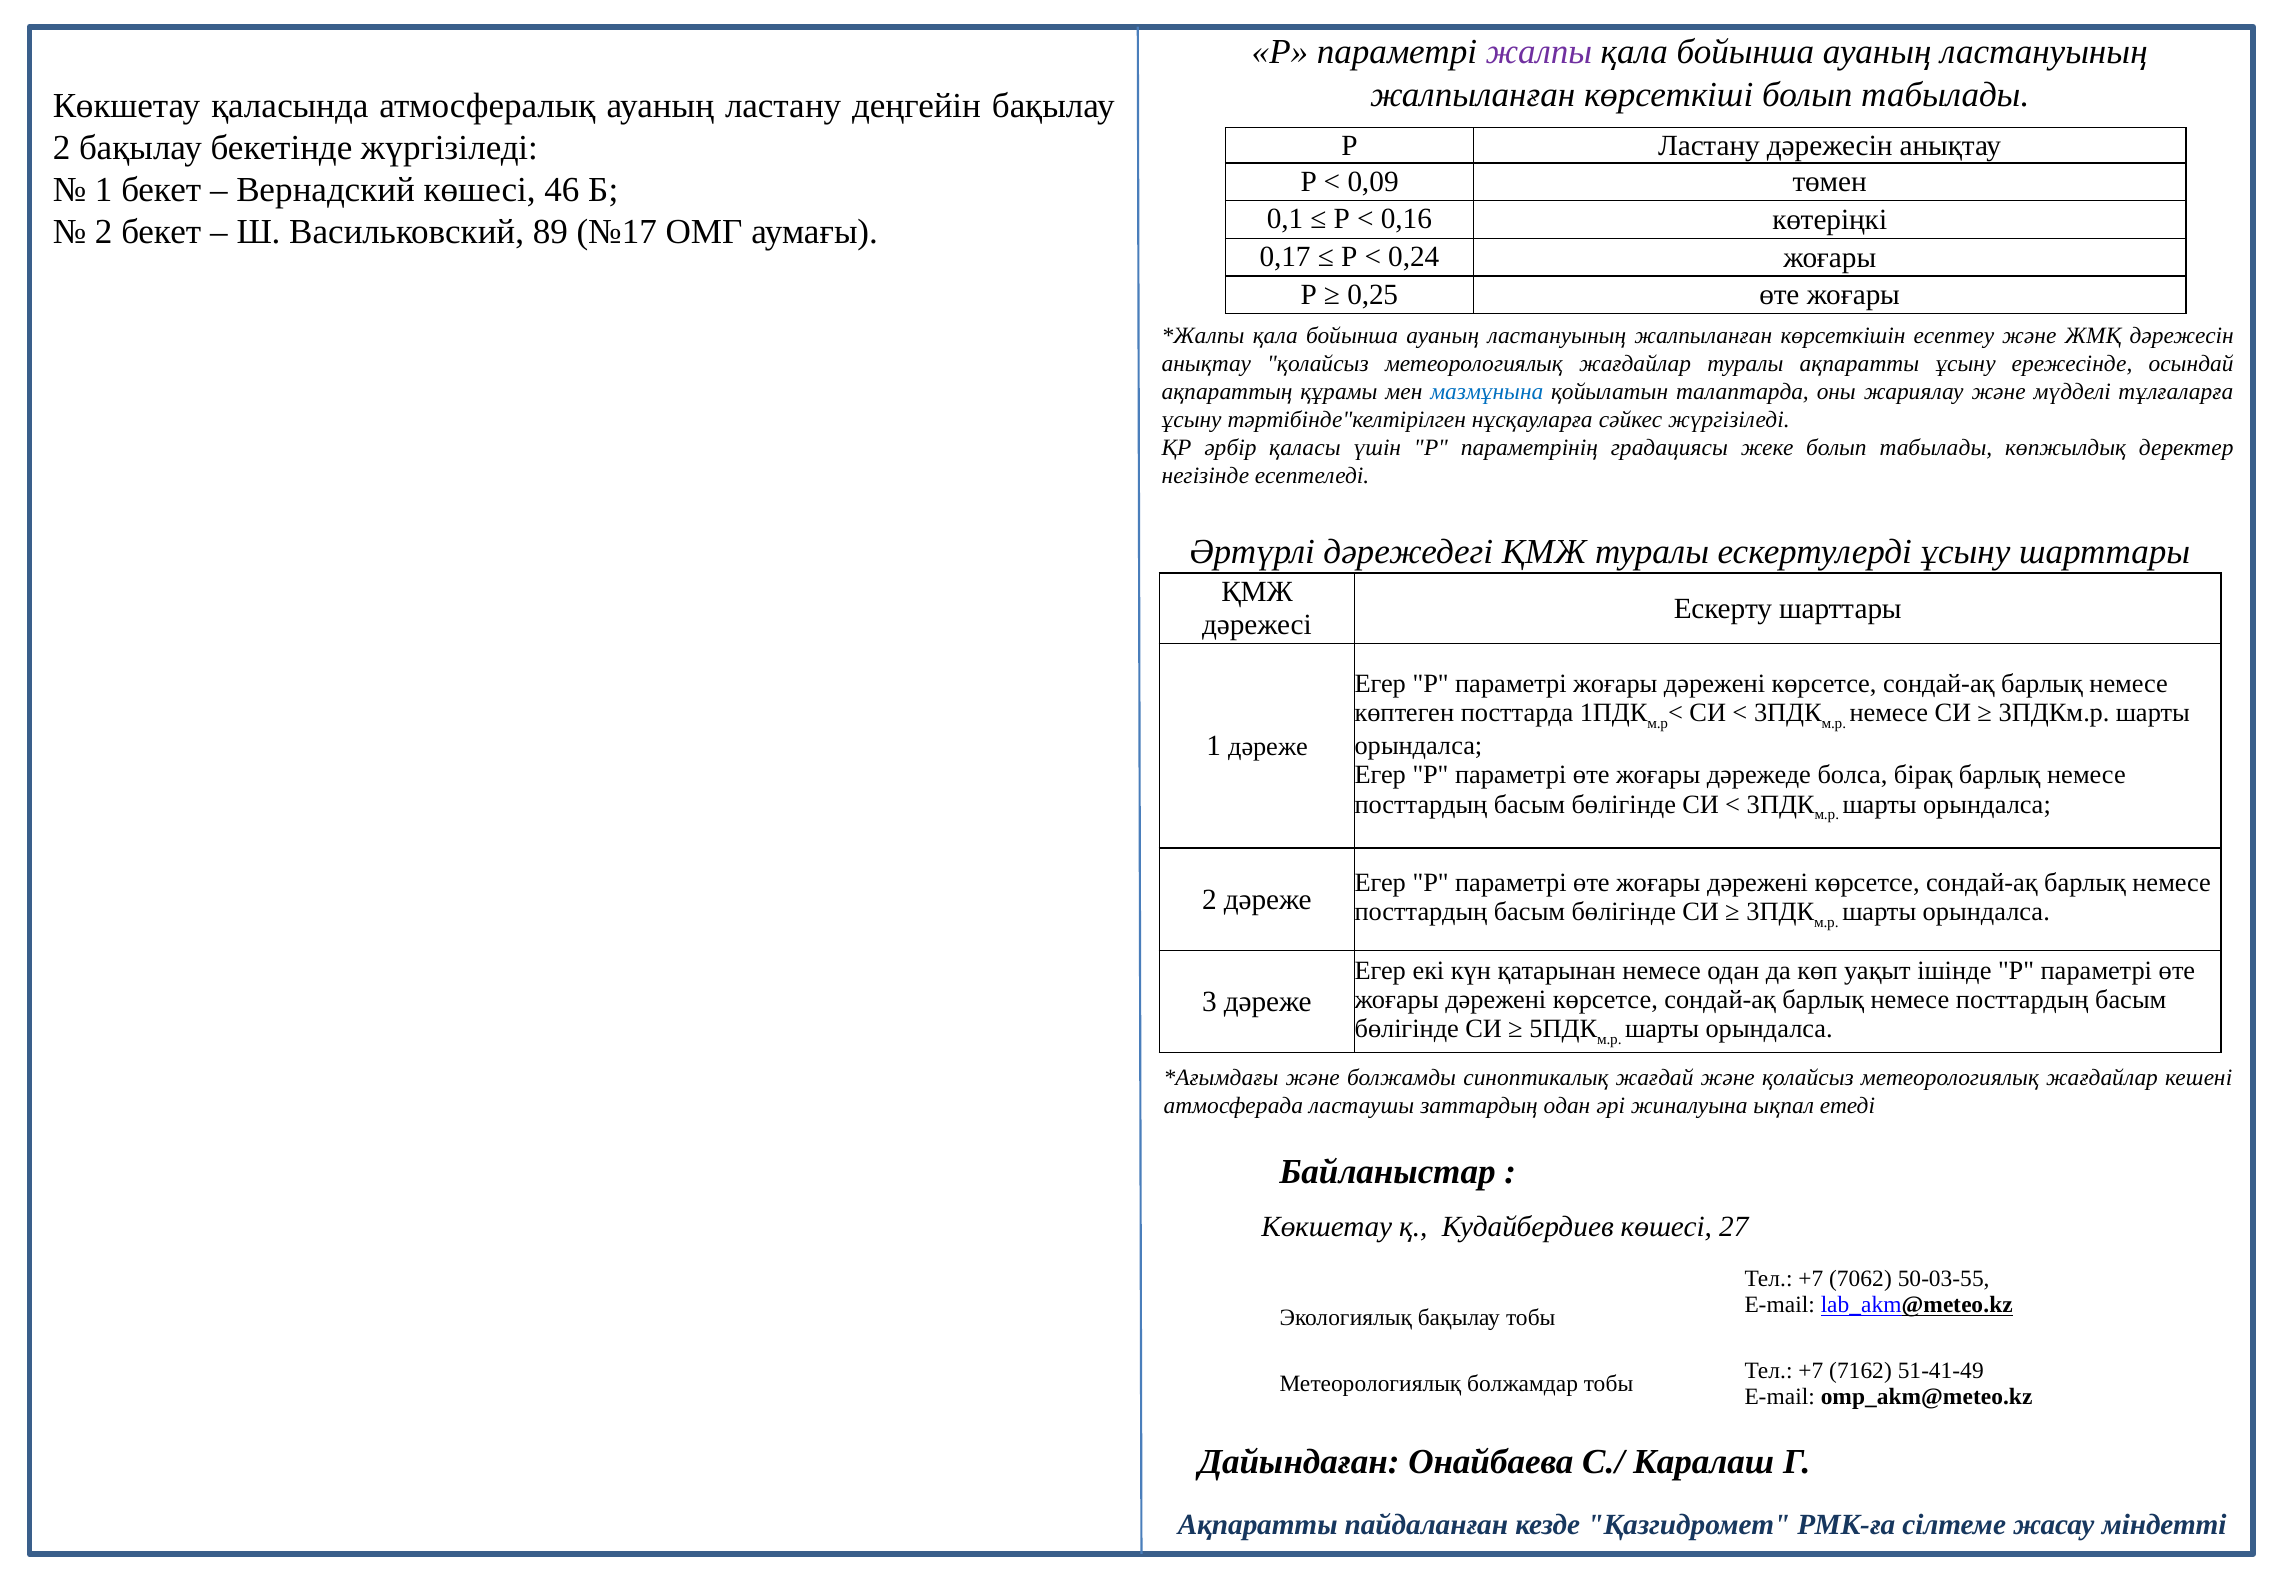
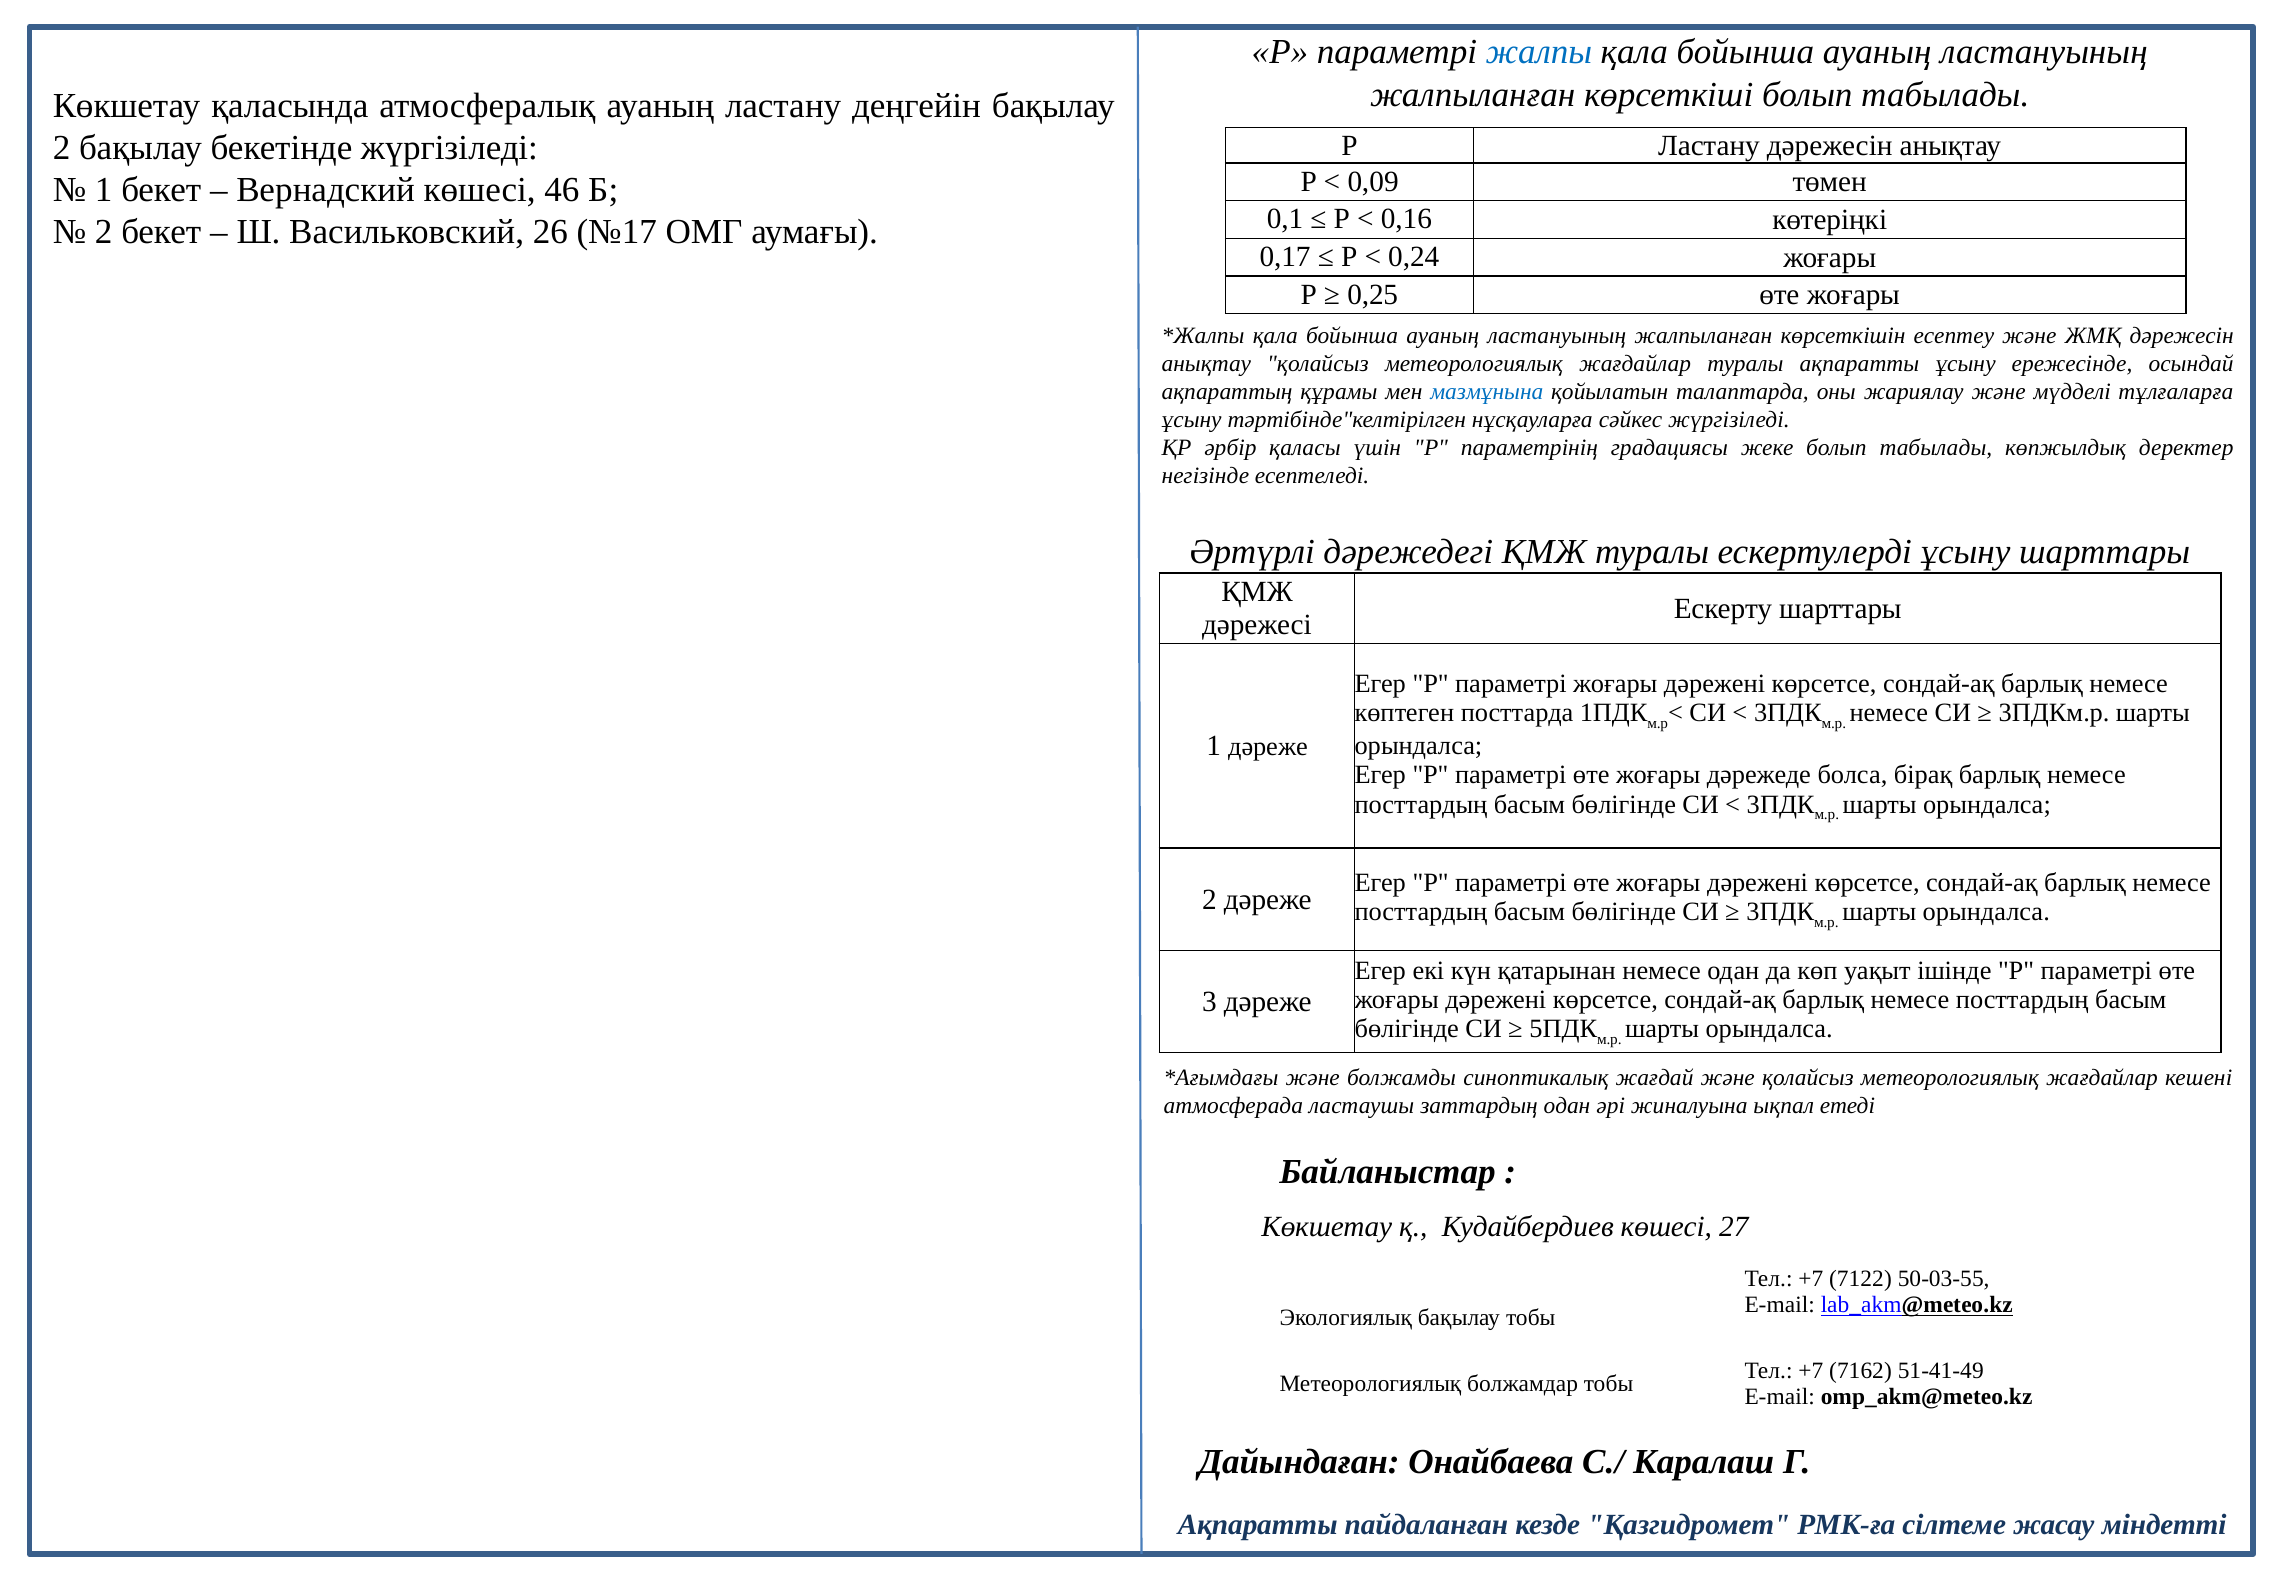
жалпы colour: purple -> blue
89: 89 -> 26
7062: 7062 -> 7122
